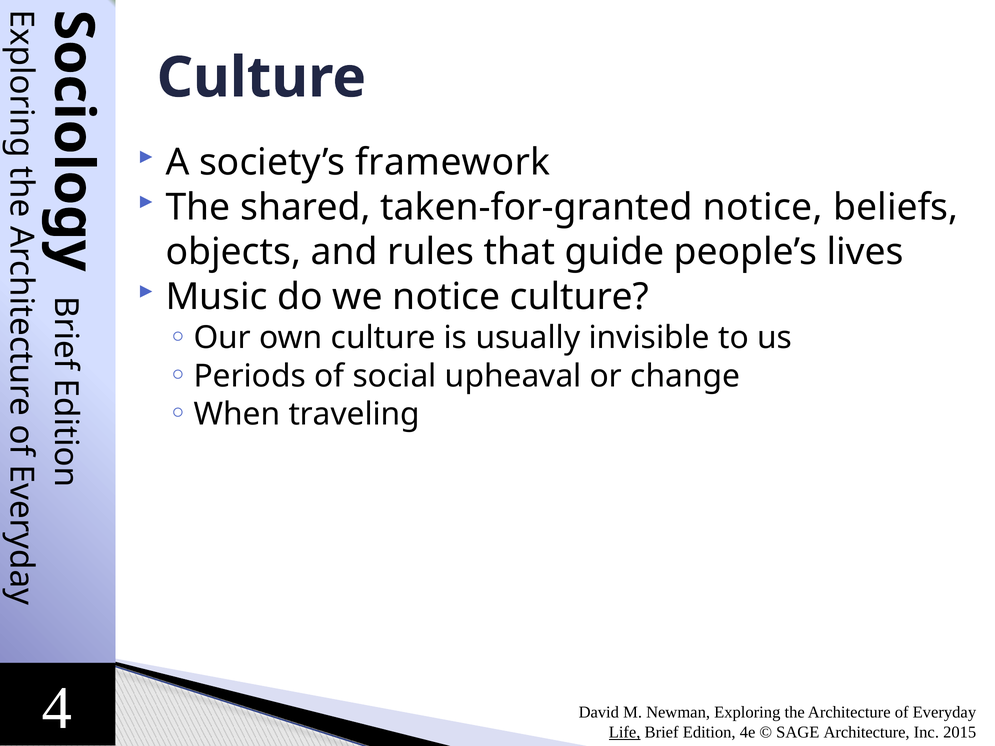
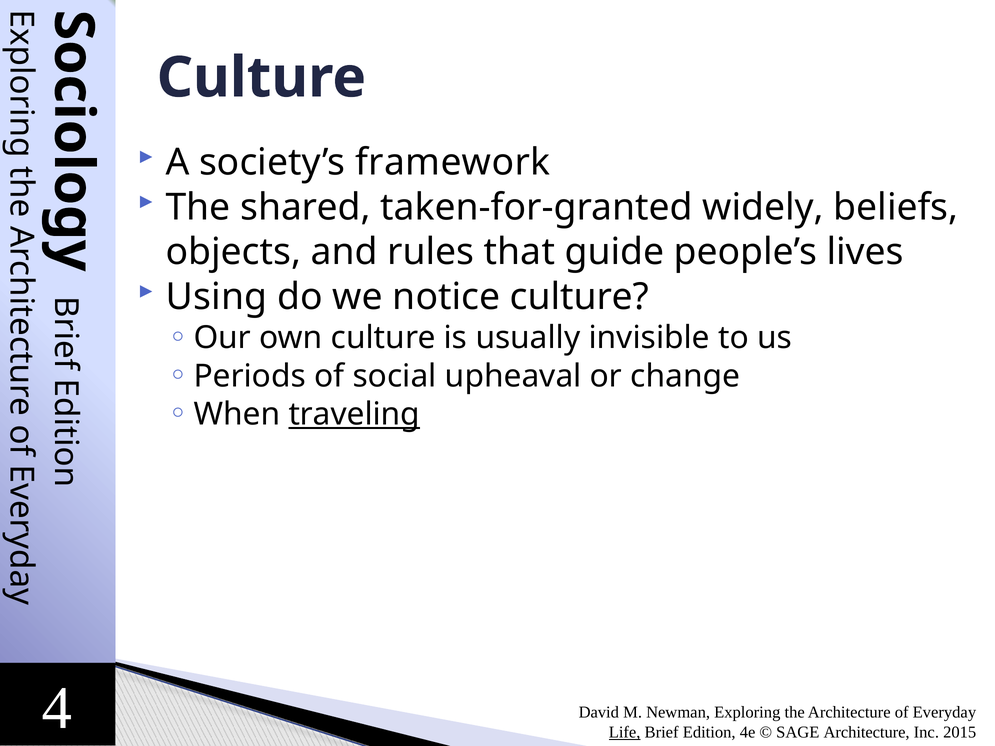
taken-for-granted notice: notice -> widely
Music: Music -> Using
traveling underline: none -> present
